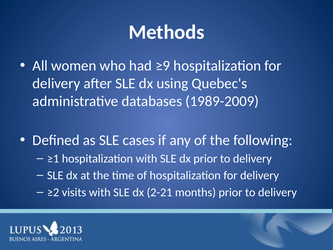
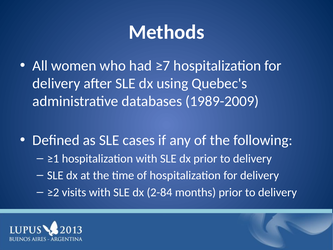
≥9: ≥9 -> ≥7
2-21: 2-21 -> 2-84
